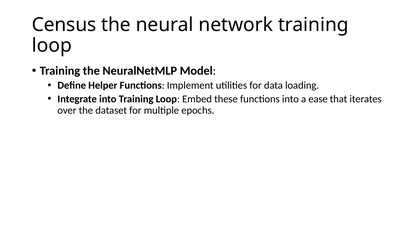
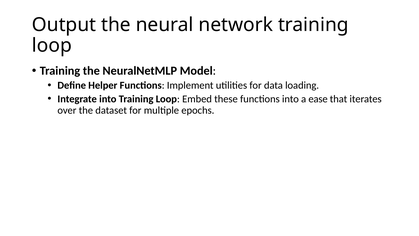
Census: Census -> Output
